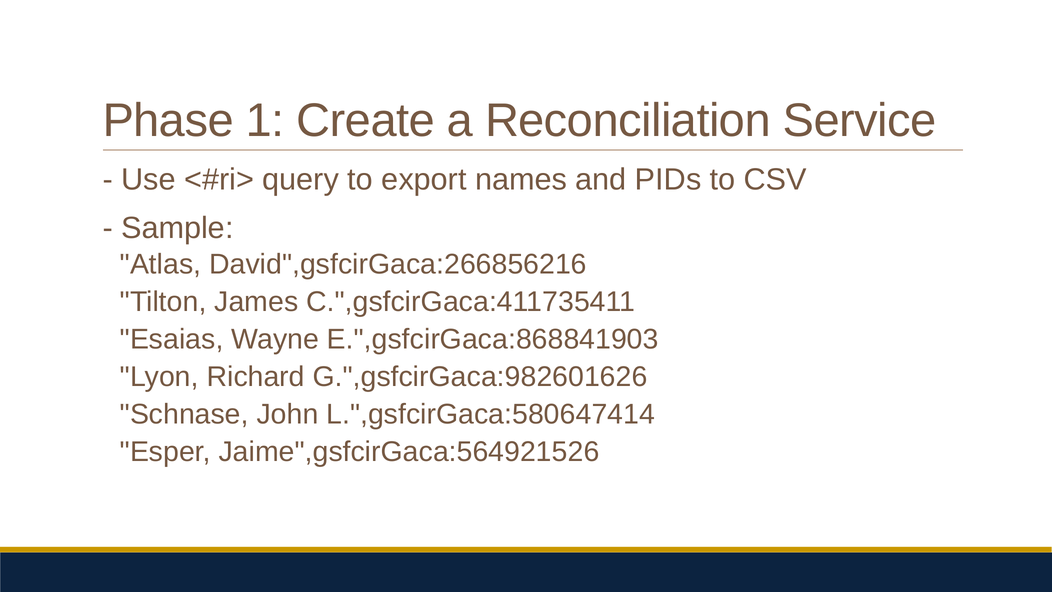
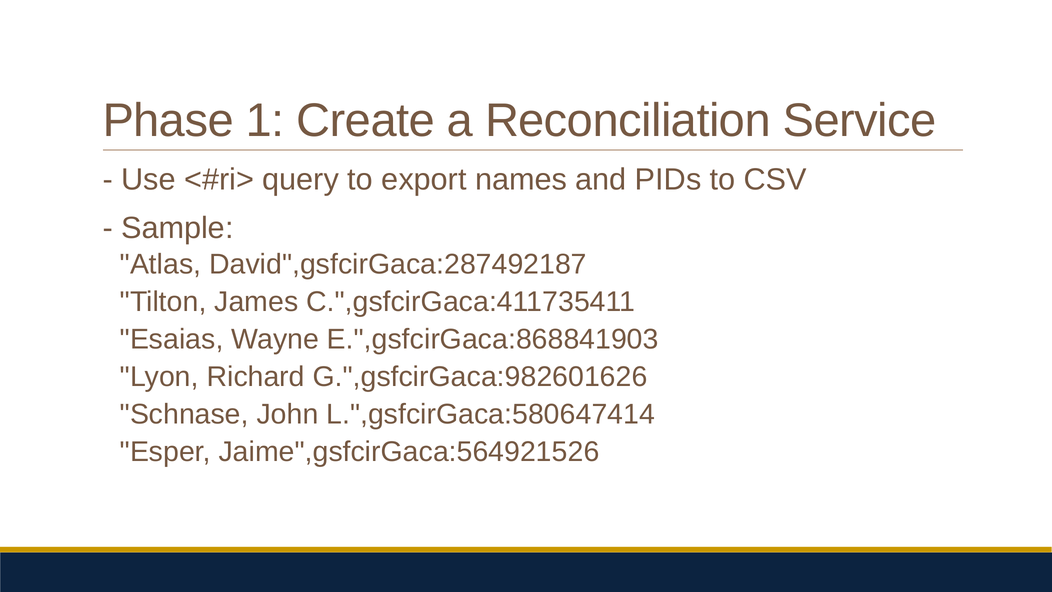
David",gsfcirGaca:266856216: David",gsfcirGaca:266856216 -> David",gsfcirGaca:287492187
